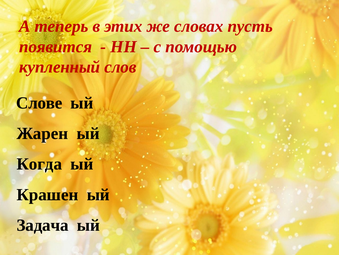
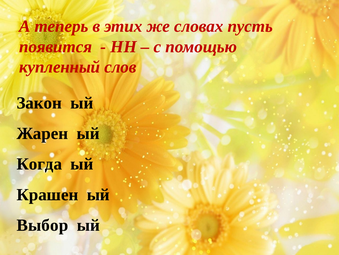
Слове: Слове -> Закон
Задача: Задача -> Выбор
